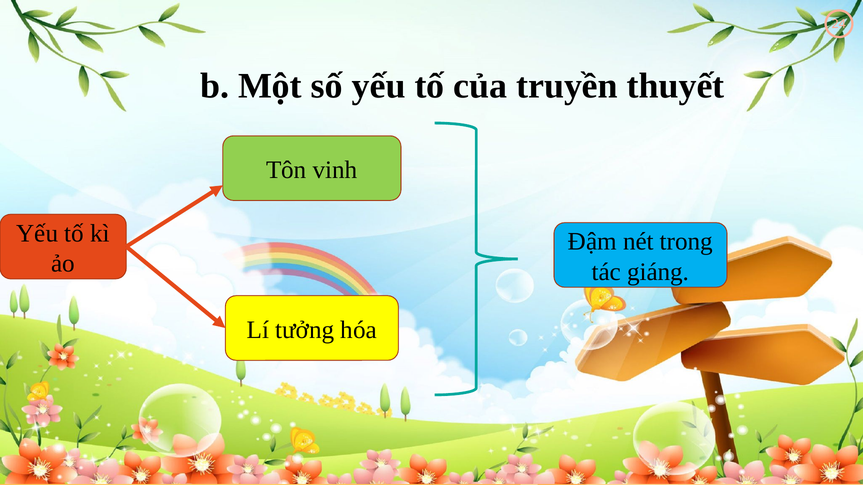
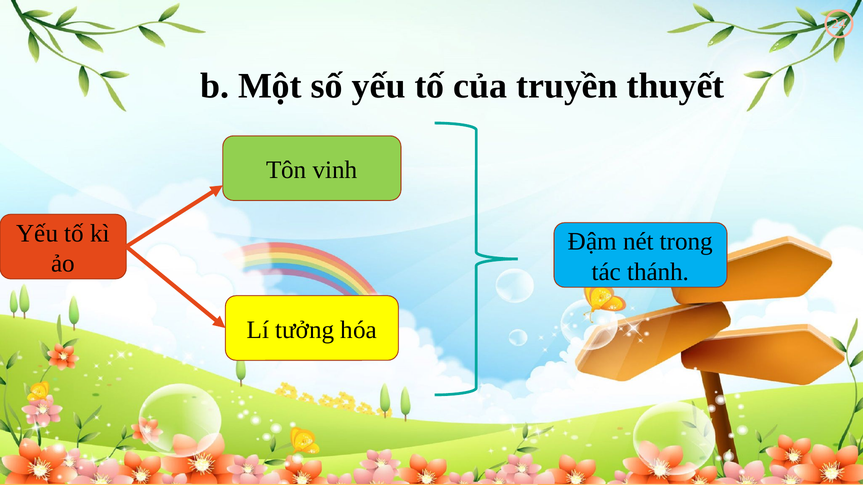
giáng: giáng -> thánh
